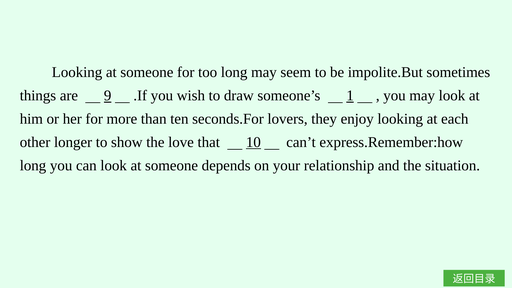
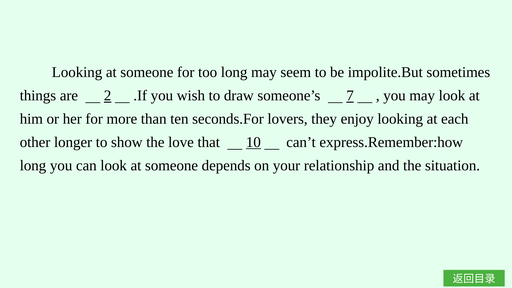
9: 9 -> 2
1: 1 -> 7
